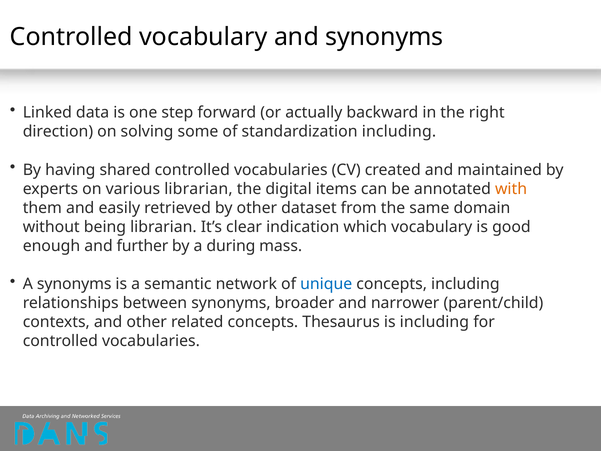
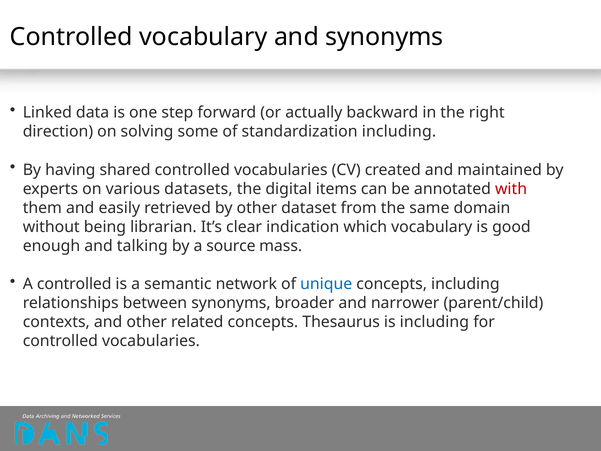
various librarian: librarian -> datasets
with colour: orange -> red
further: further -> talking
during: during -> source
A synonyms: synonyms -> controlled
